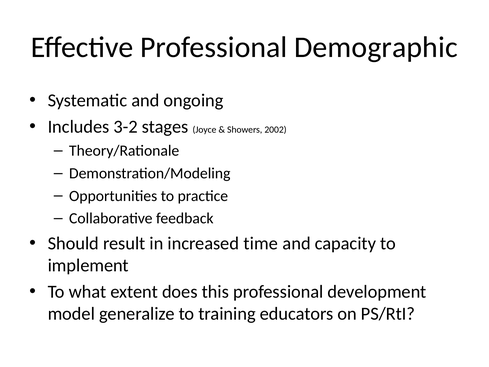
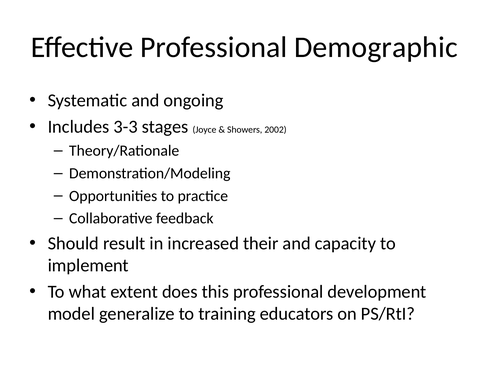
3-2: 3-2 -> 3-3
time: time -> their
